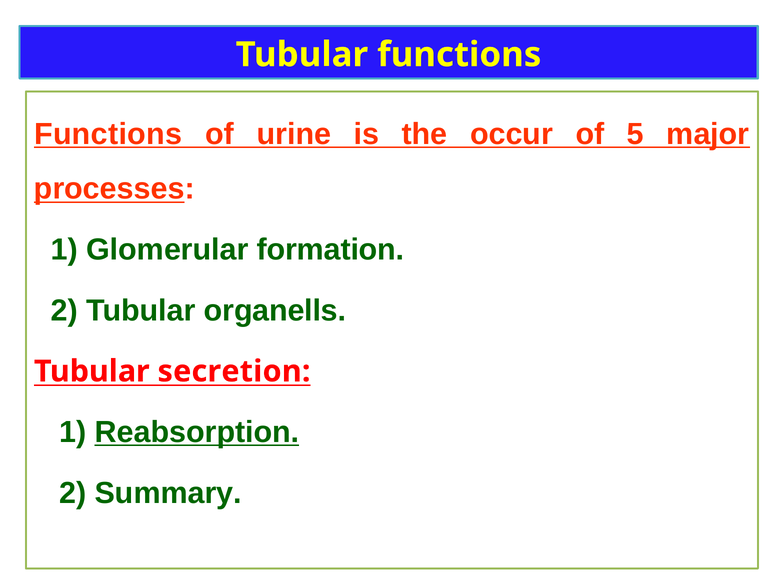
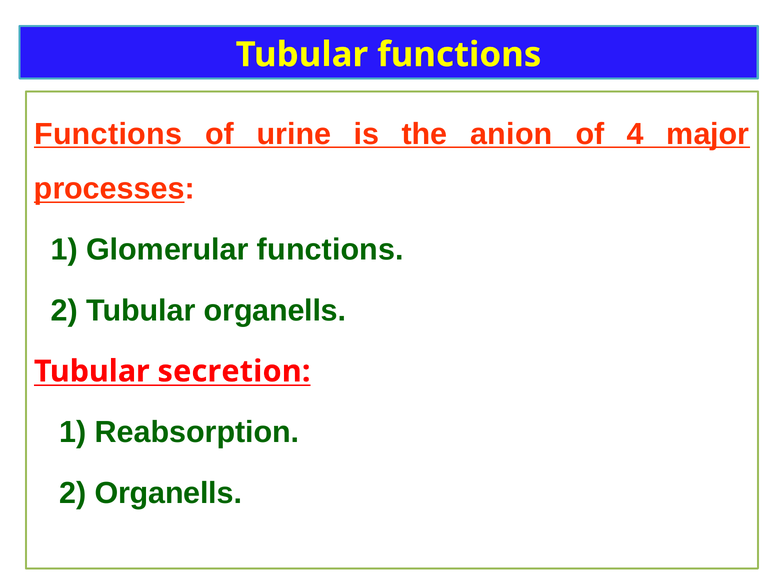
occur: occur -> anion
5: 5 -> 4
Glomerular formation: formation -> functions
Reabsorption underline: present -> none
2 Summary: Summary -> Organells
